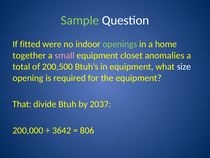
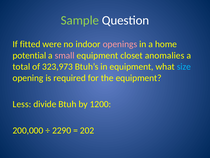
openings colour: light green -> pink
together: together -> potential
200,500: 200,500 -> 323,973
size colour: white -> light blue
That: That -> Less
2037: 2037 -> 1200
3642: 3642 -> 2290
806: 806 -> 202
